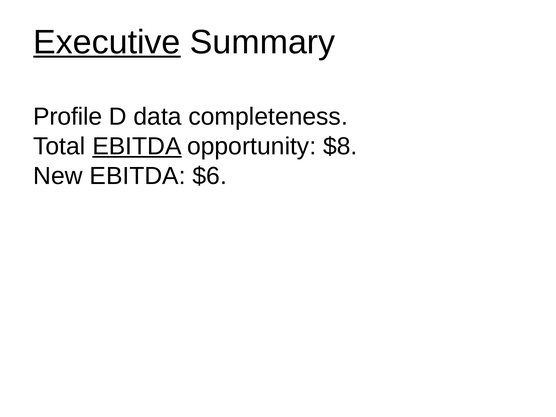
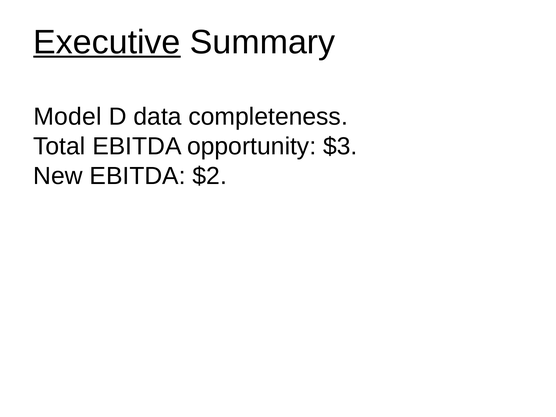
Profile: Profile -> Model
EBITDA at (137, 146) underline: present -> none
$8: $8 -> $3
$6: $6 -> $2
